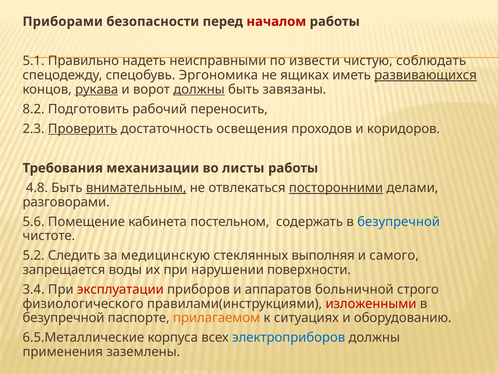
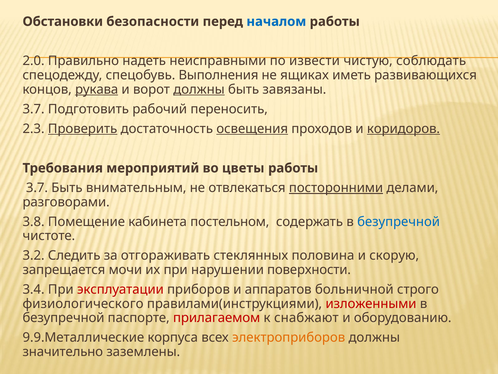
Приборами: Приборами -> Обстановки
началом colour: red -> blue
5.1: 5.1 -> 2.0
Эргономика: Эргономика -> Выполнения
развивающихся underline: present -> none
8.2 at (34, 109): 8.2 -> 3.7
освещения underline: none -> present
коридоров underline: none -> present
механизации: механизации -> мероприятий
листы: листы -> цветы
4.8 at (37, 188): 4.8 -> 3.7
внимательным underline: present -> none
5.6: 5.6 -> 3.8
5.2: 5.2 -> 3.2
медицинскую: медицинскую -> отгораживать
выполняя: выполняя -> половина
самого: самого -> скорую
воды: воды -> мочи
прилагаемом colour: orange -> red
ситуациях: ситуациях -> снабжают
6.5.Металлические: 6.5.Металлические -> 9.9.Металлические
электроприборов colour: blue -> orange
применения: применения -> значительно
